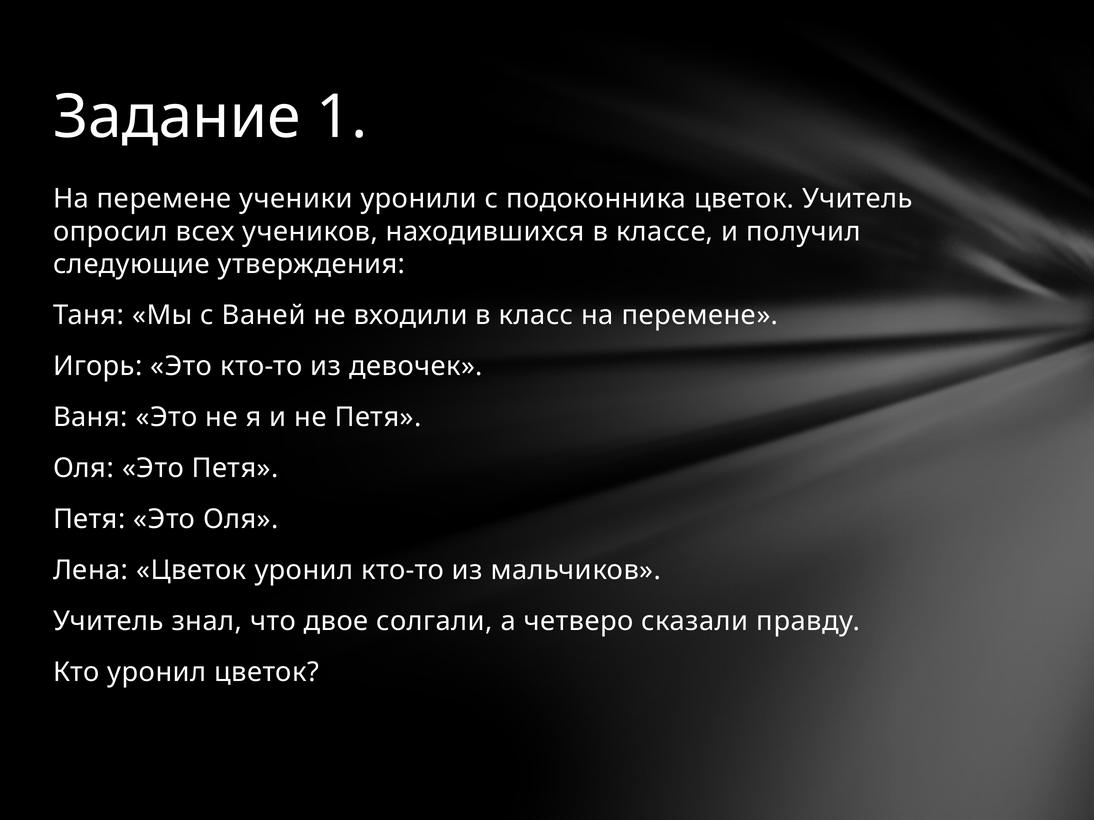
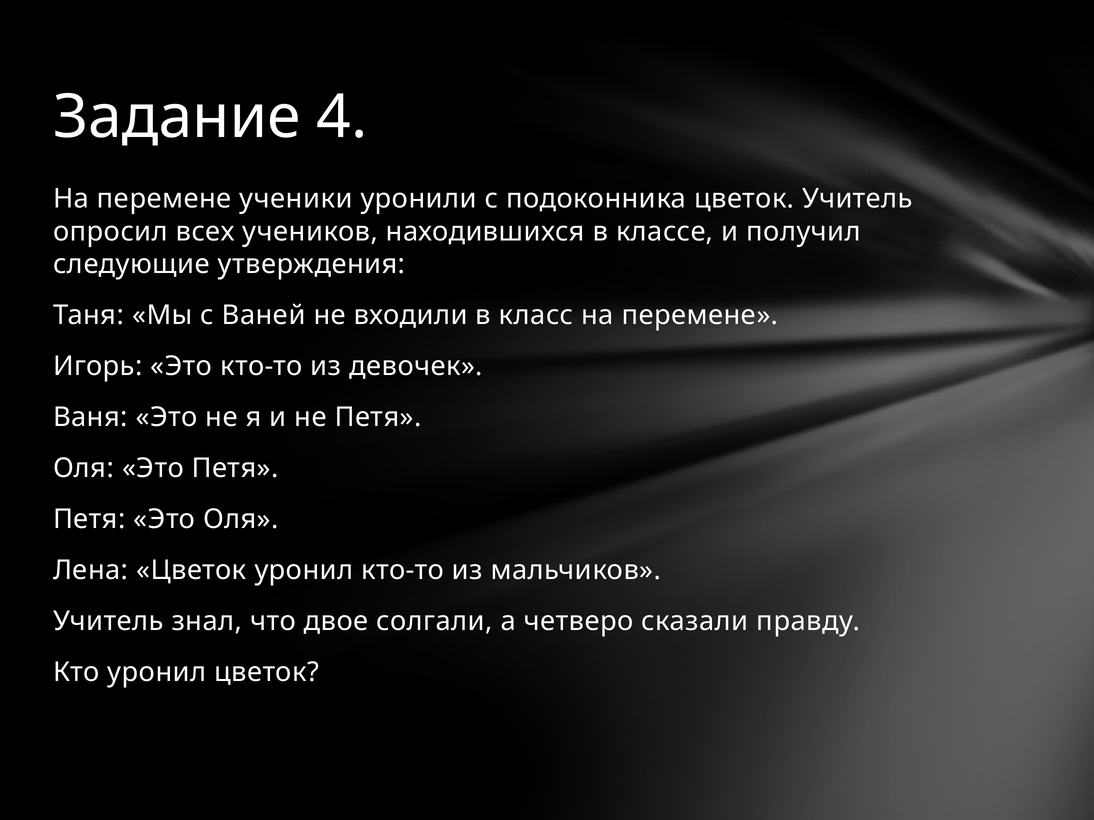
1: 1 -> 4
